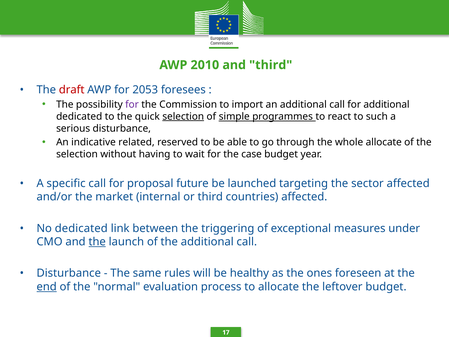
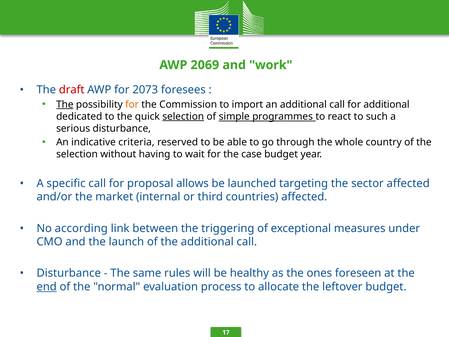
2010: 2010 -> 2069
and third: third -> work
2053: 2053 -> 2073
The at (65, 104) underline: none -> present
for at (132, 104) colour: purple -> orange
related: related -> criteria
whole allocate: allocate -> country
future: future -> allows
No dedicated: dedicated -> according
the at (97, 242) underline: present -> none
